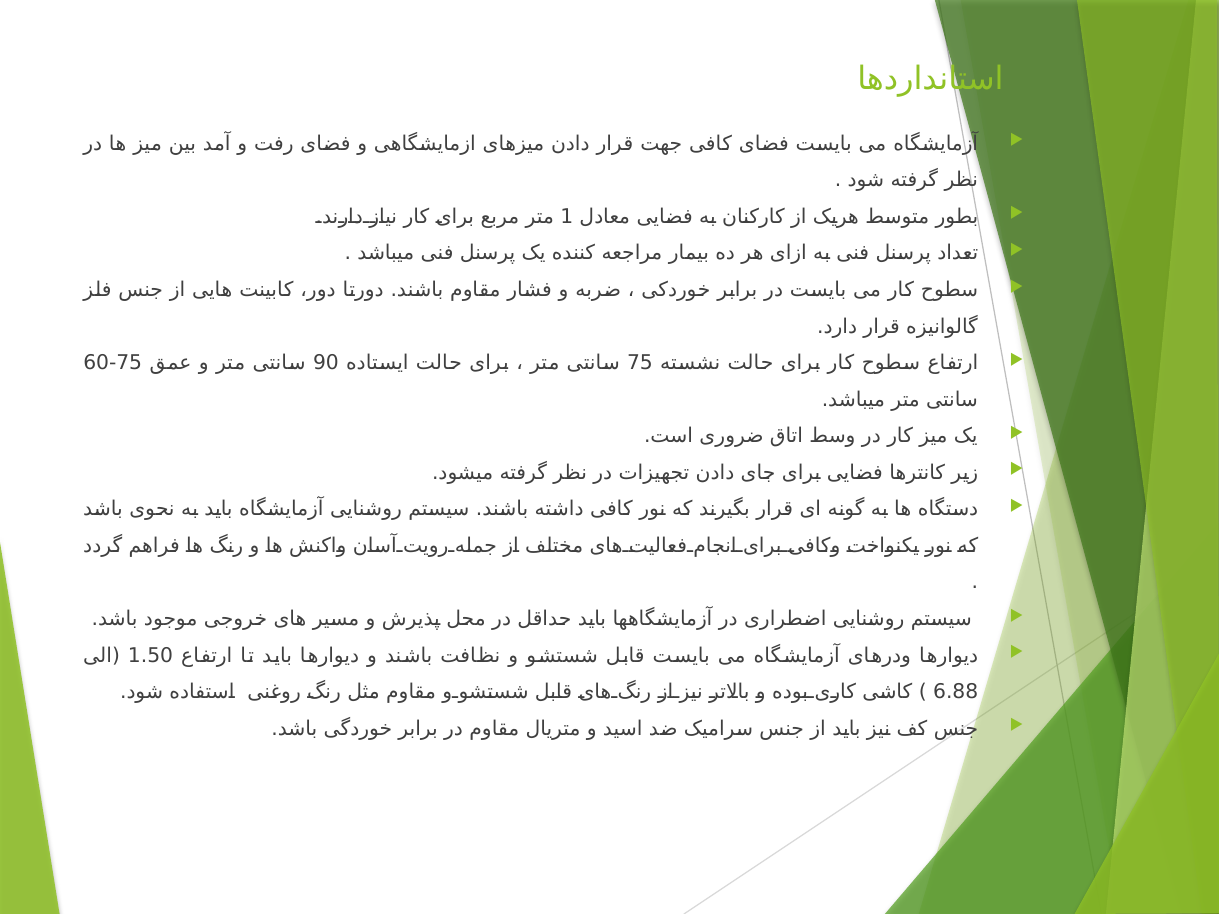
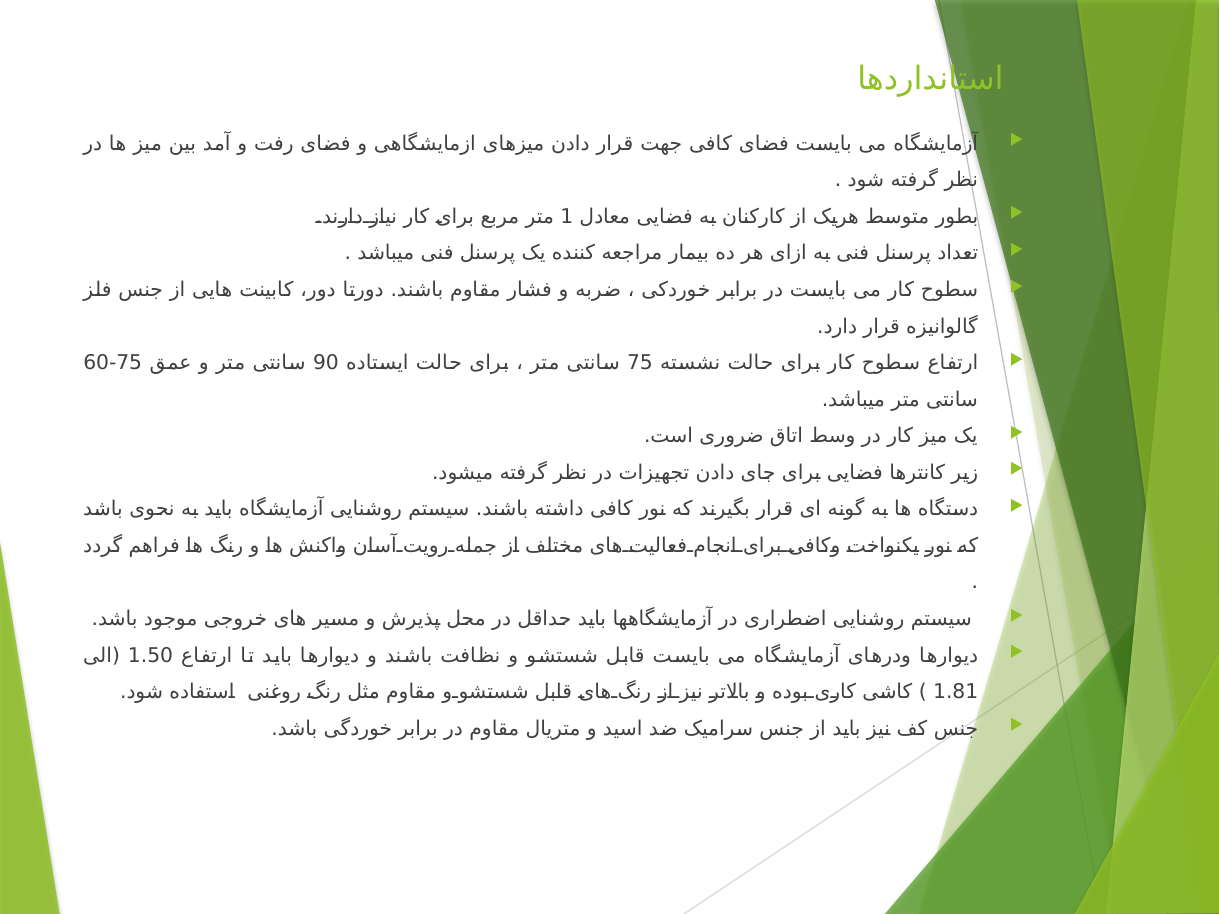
6.88: 6.88 -> 1.81
